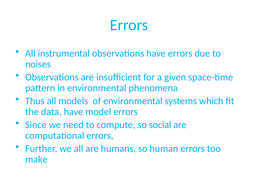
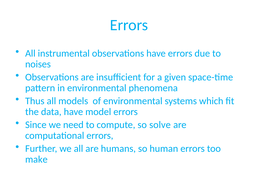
social: social -> solve
